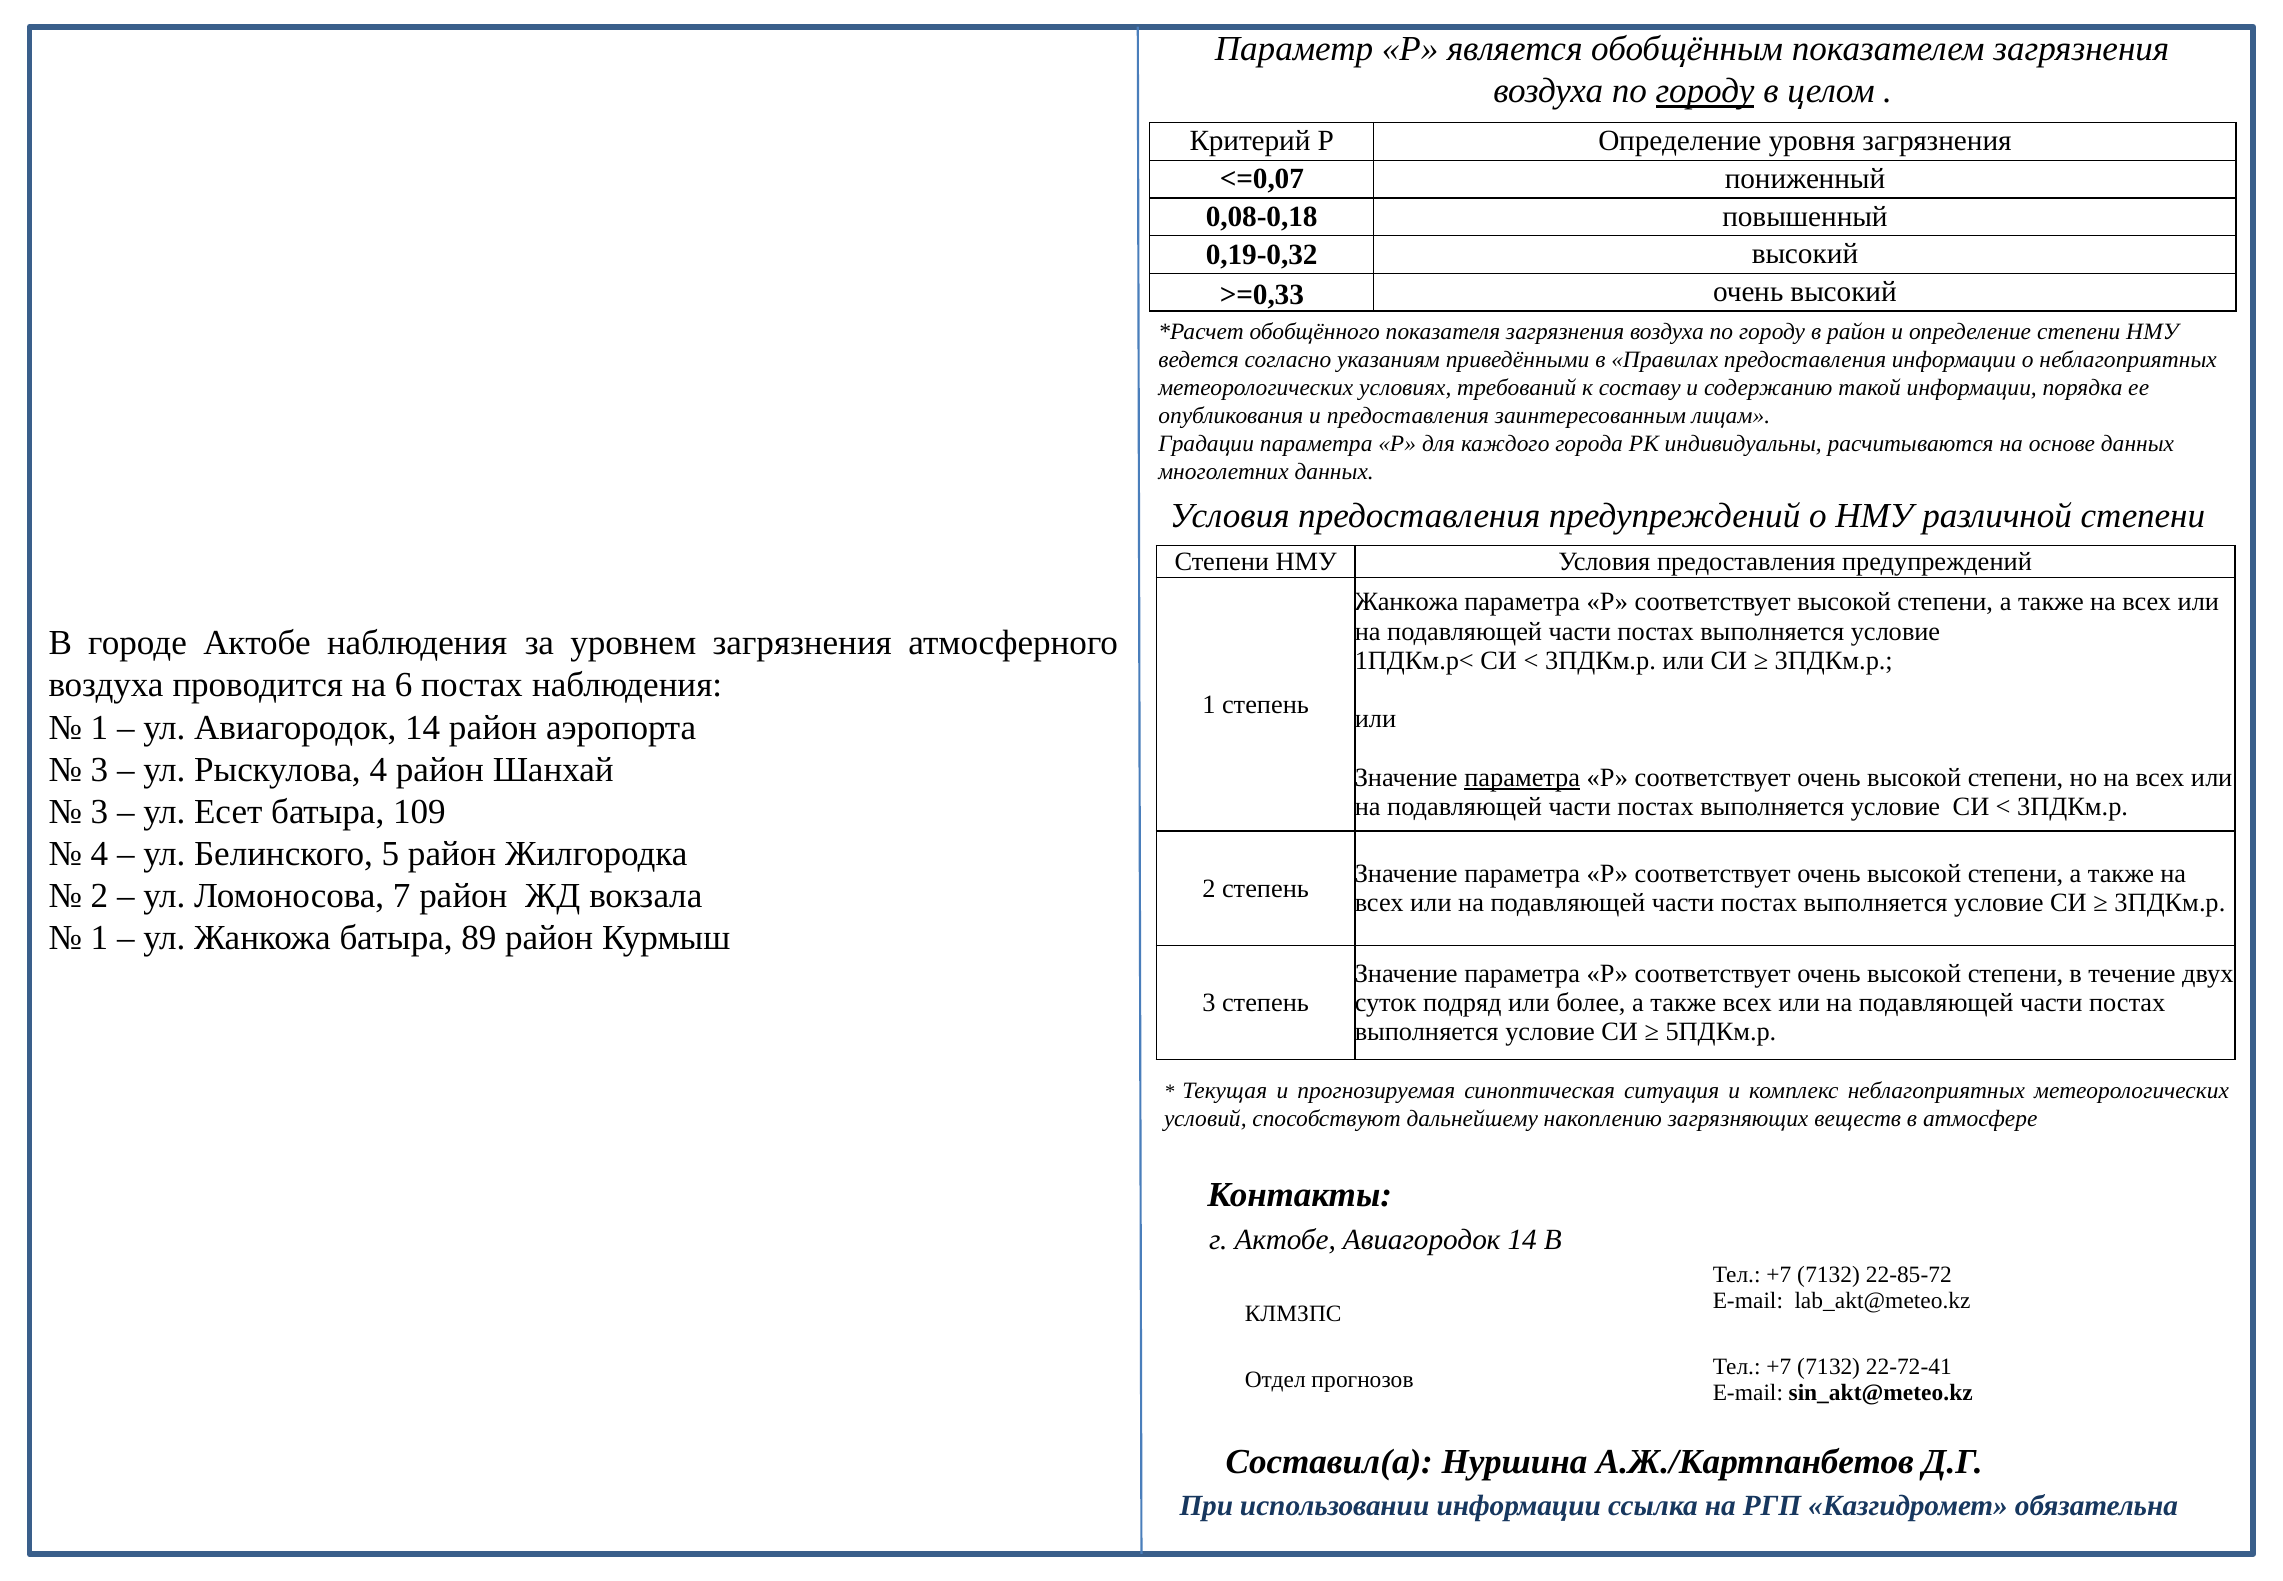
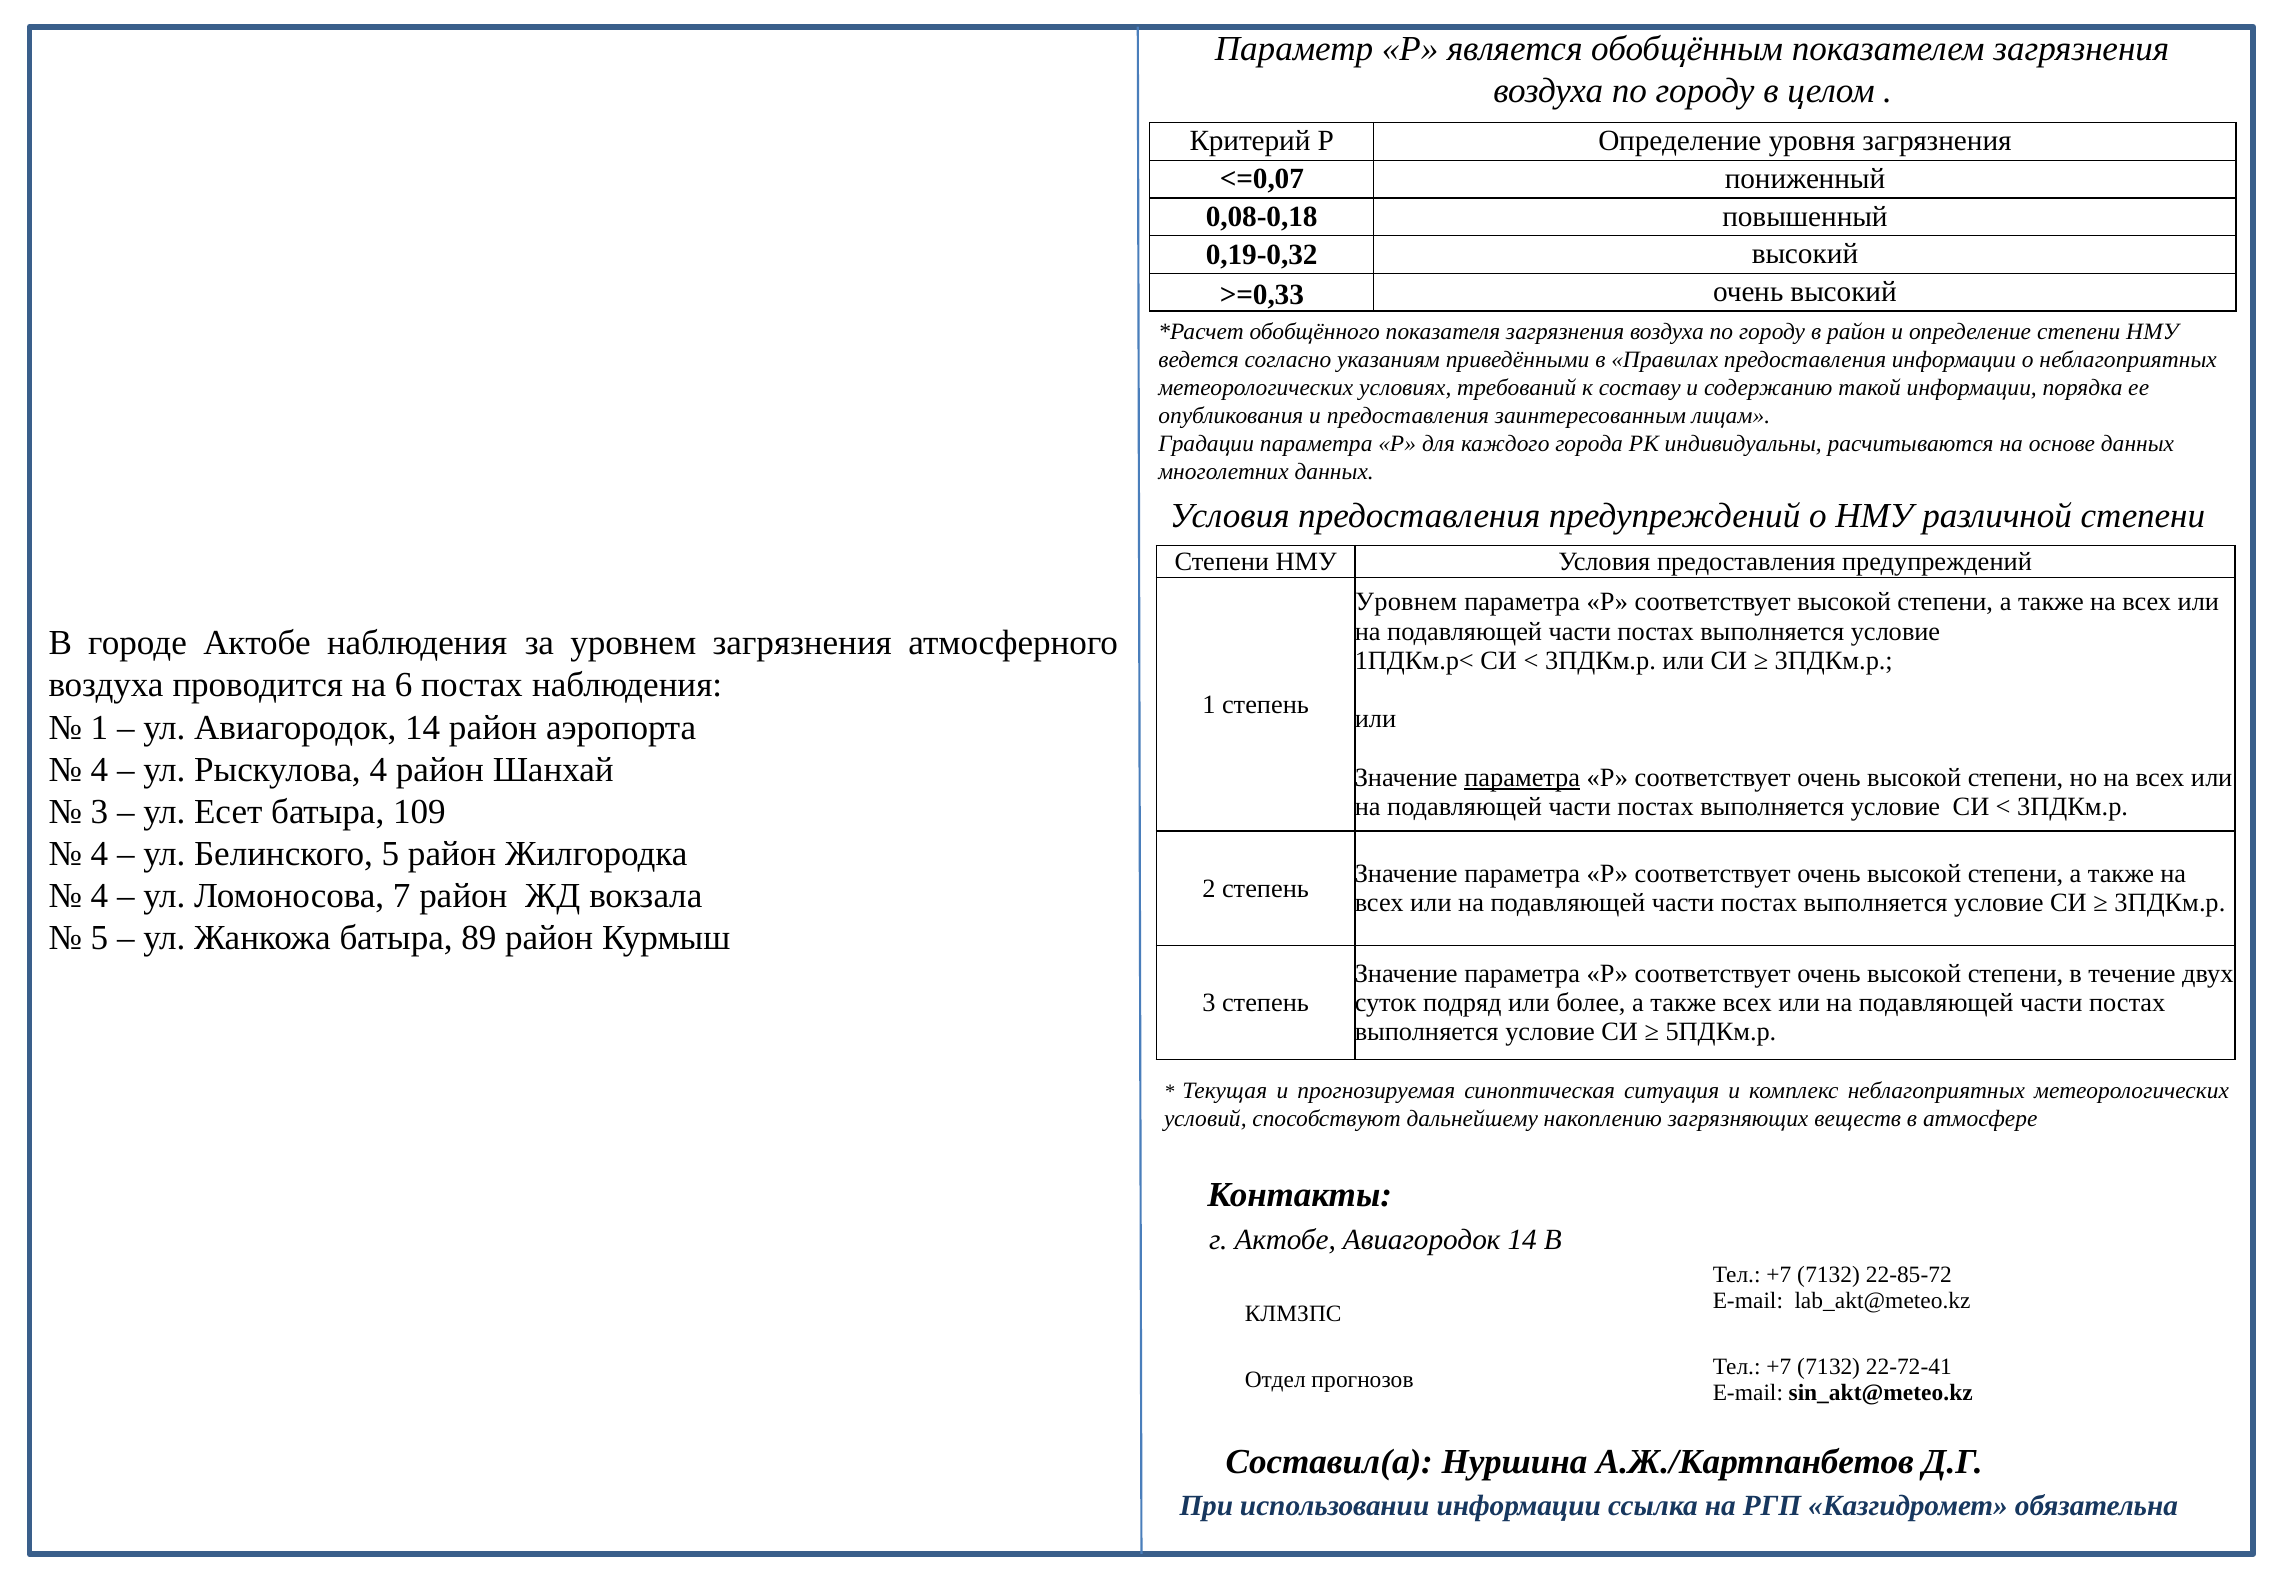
городу at (1705, 91) underline: present -> none
Жанкожа at (1406, 602): Жанкожа -> Уровнем
3 at (99, 769): 3 -> 4
2 at (99, 896): 2 -> 4
1 at (99, 938): 1 -> 5
